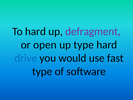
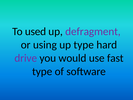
To hard: hard -> used
open: open -> using
drive colour: blue -> purple
